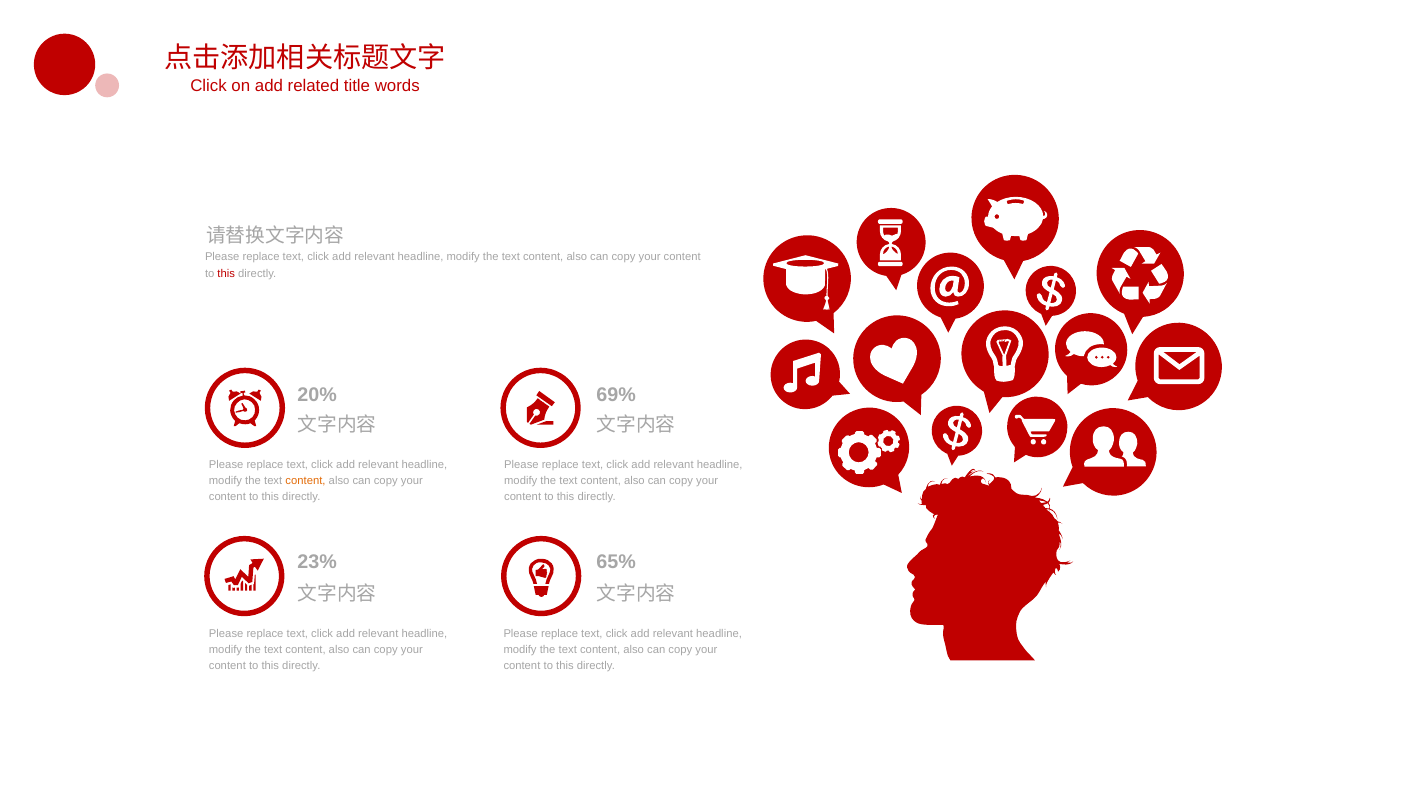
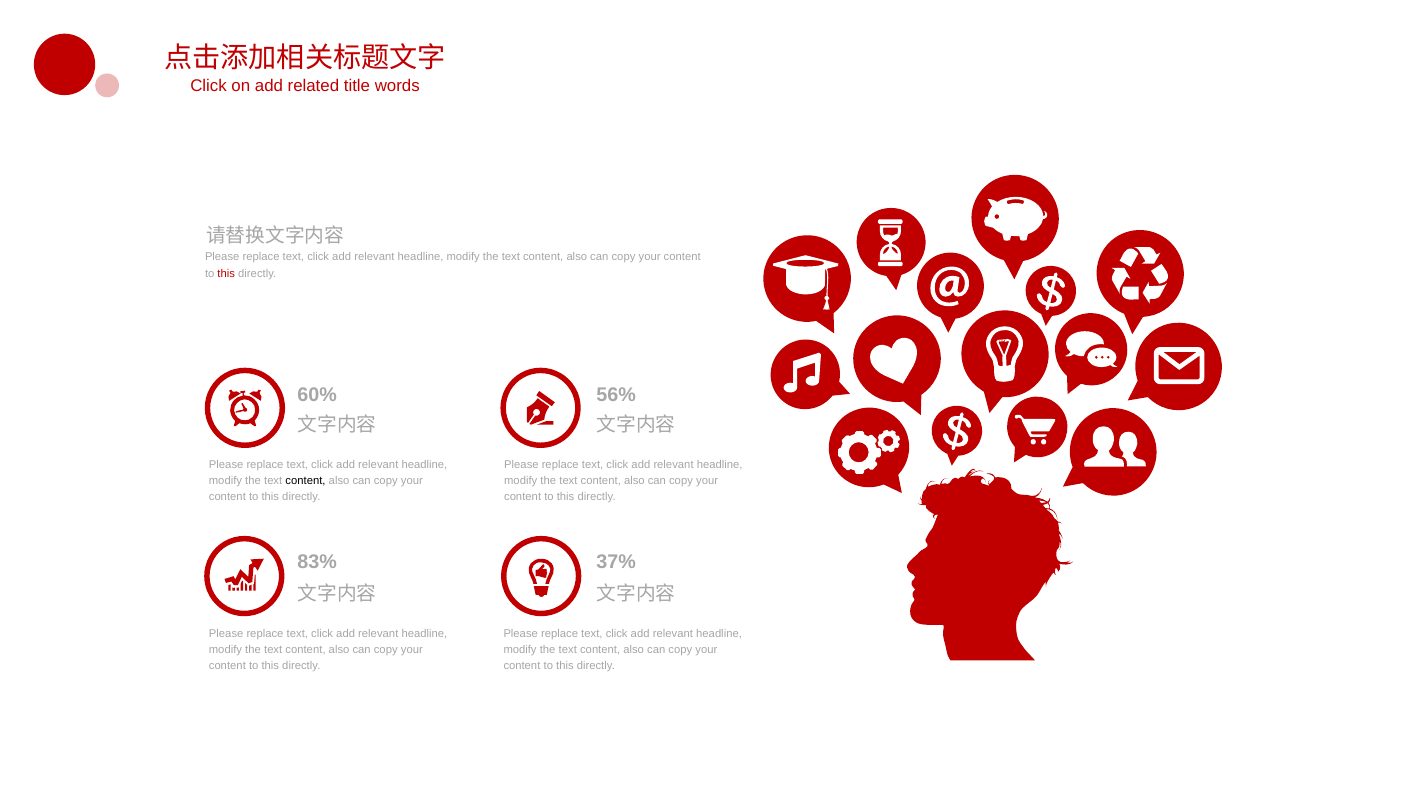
20%: 20% -> 60%
69%: 69% -> 56%
content at (306, 480) colour: orange -> black
23%: 23% -> 83%
65%: 65% -> 37%
